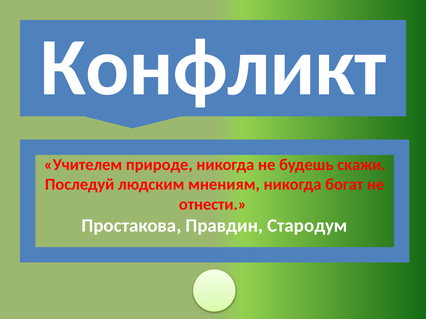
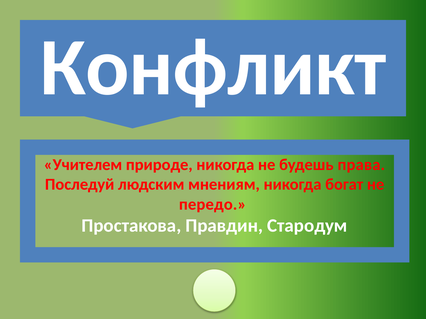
скажи: скажи -> права
отнести: отнести -> передо
